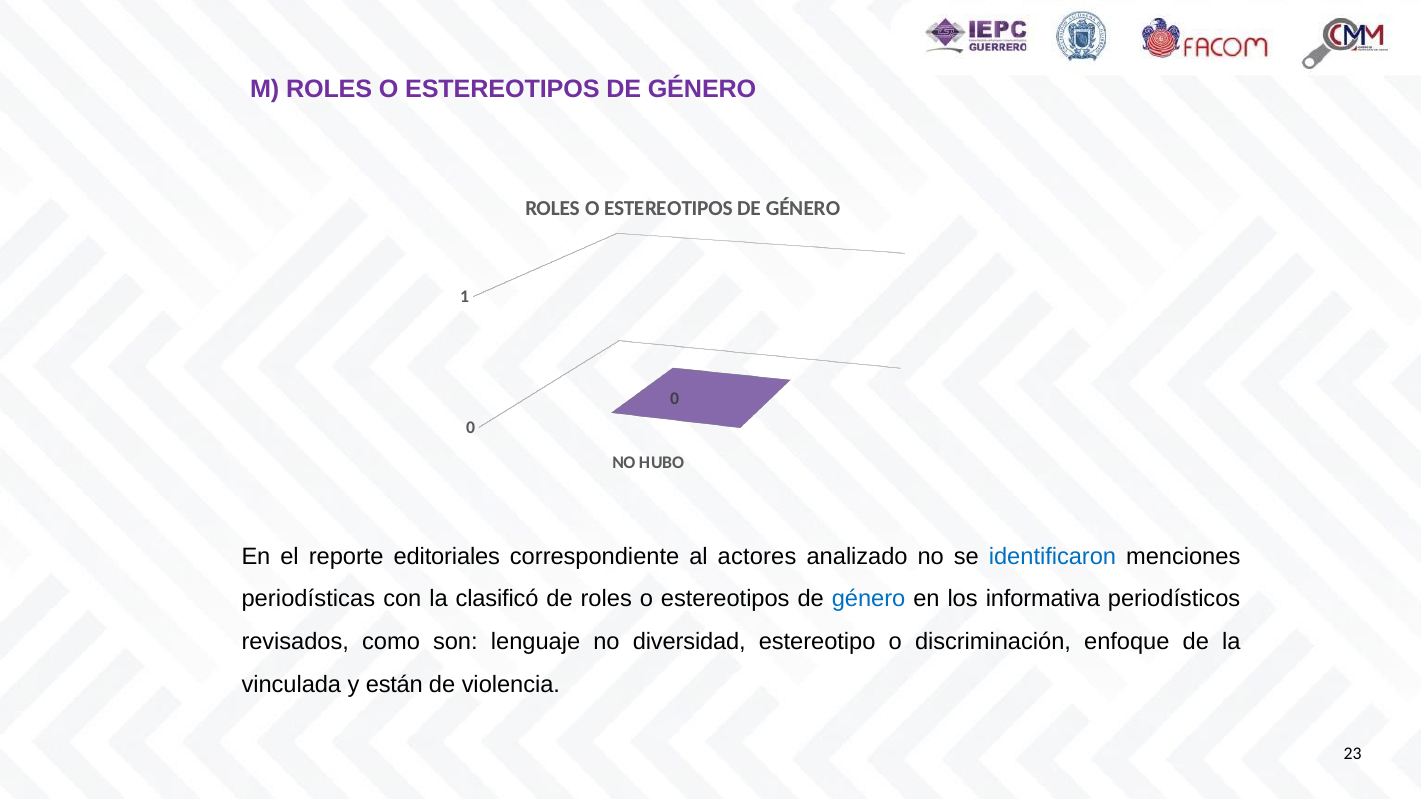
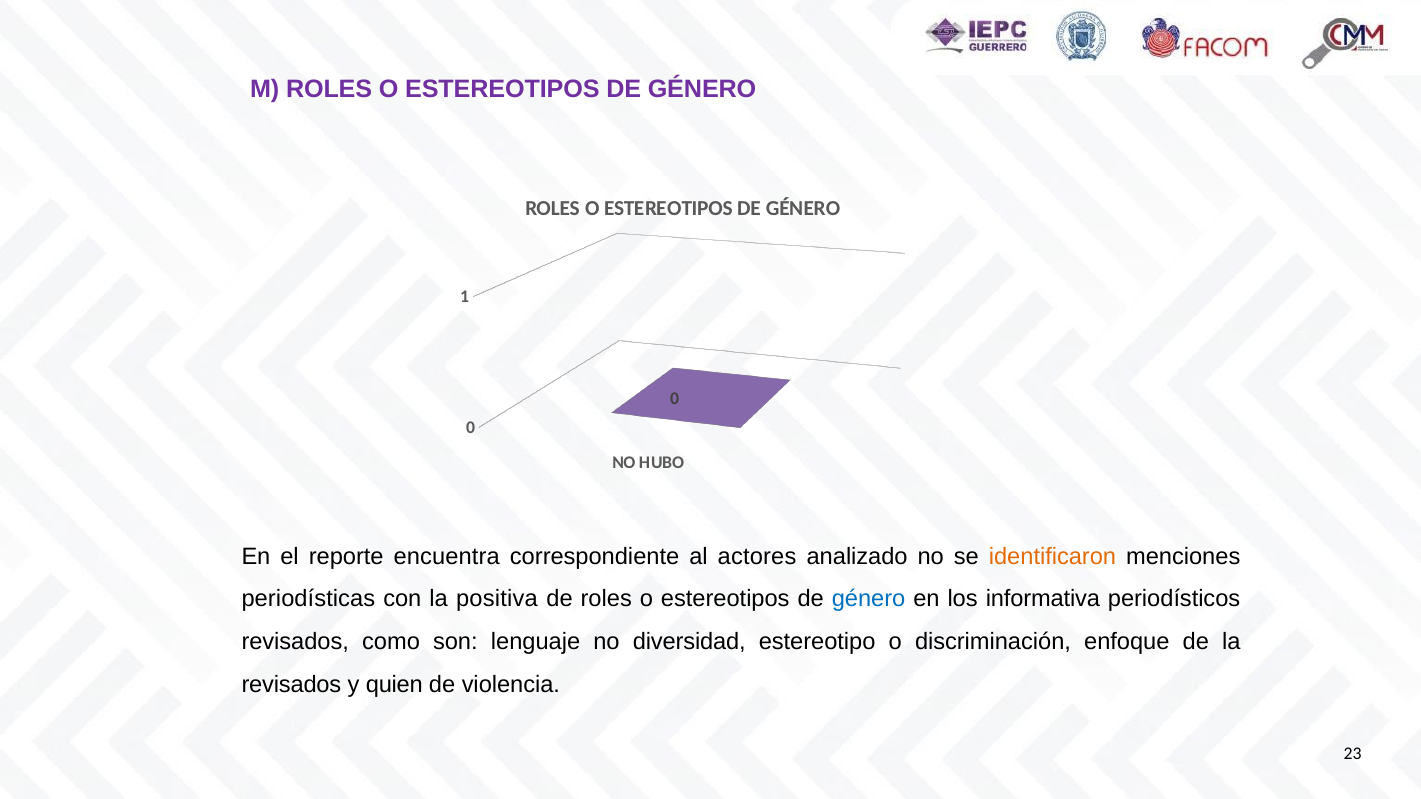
editoriales: editoriales -> encuentra
identificaron colour: blue -> orange
clasificó: clasificó -> positiva
vinculada at (291, 684): vinculada -> revisados
están: están -> quien
